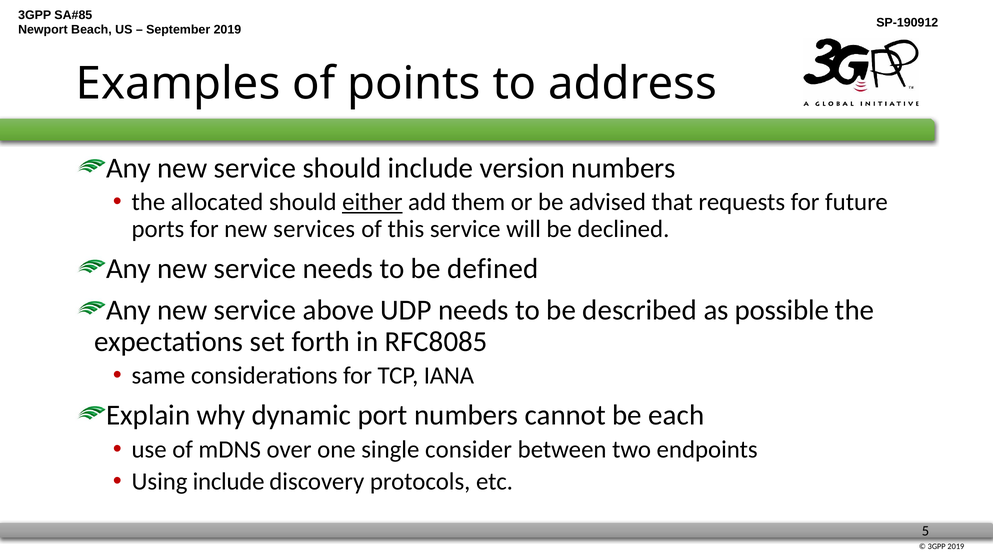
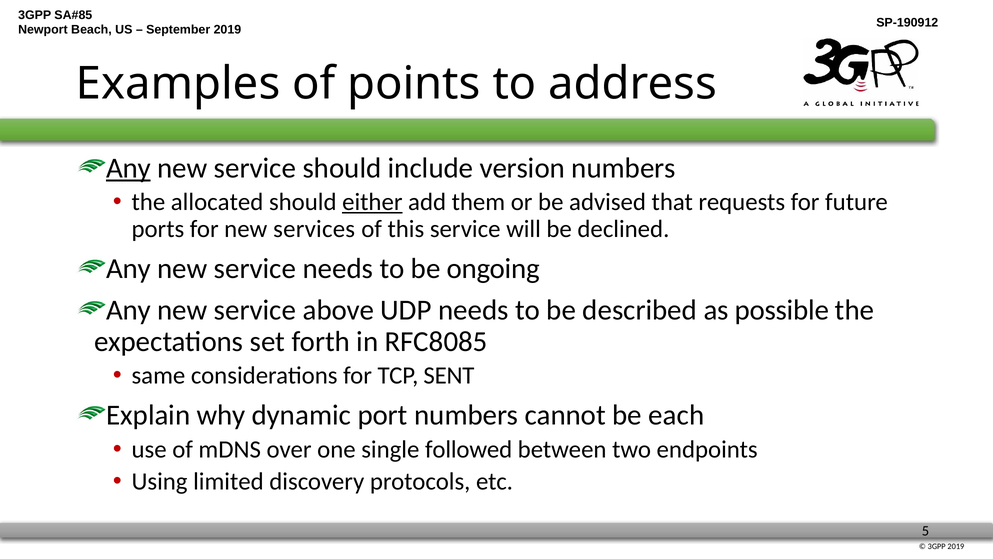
Any at (129, 168) underline: none -> present
defined: defined -> ongoing
IANA: IANA -> SENT
consider: consider -> followed
Using include: include -> limited
